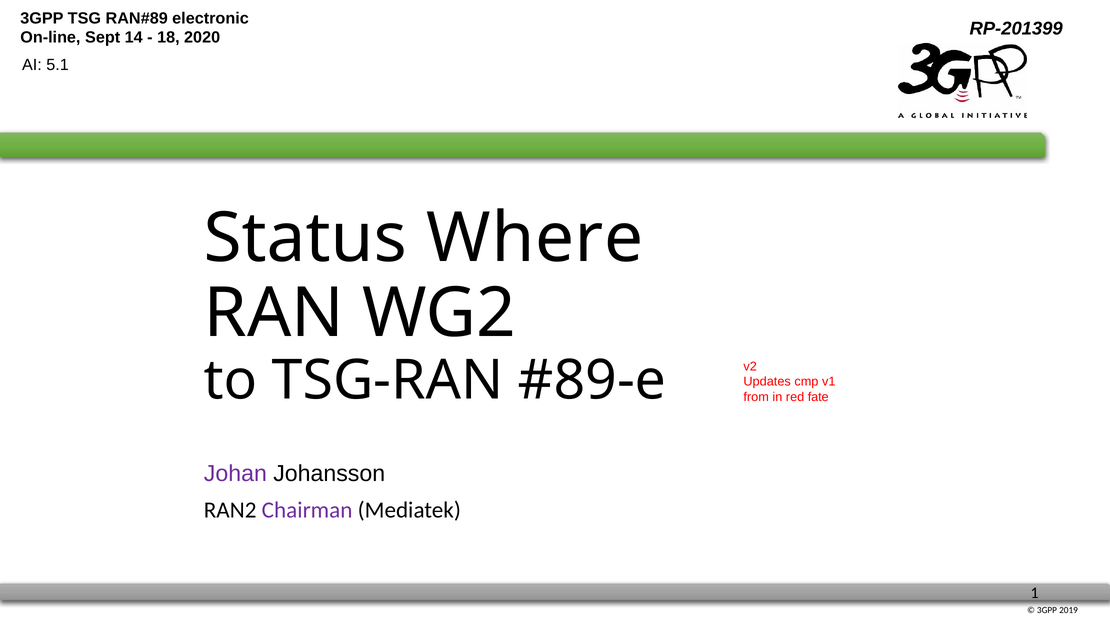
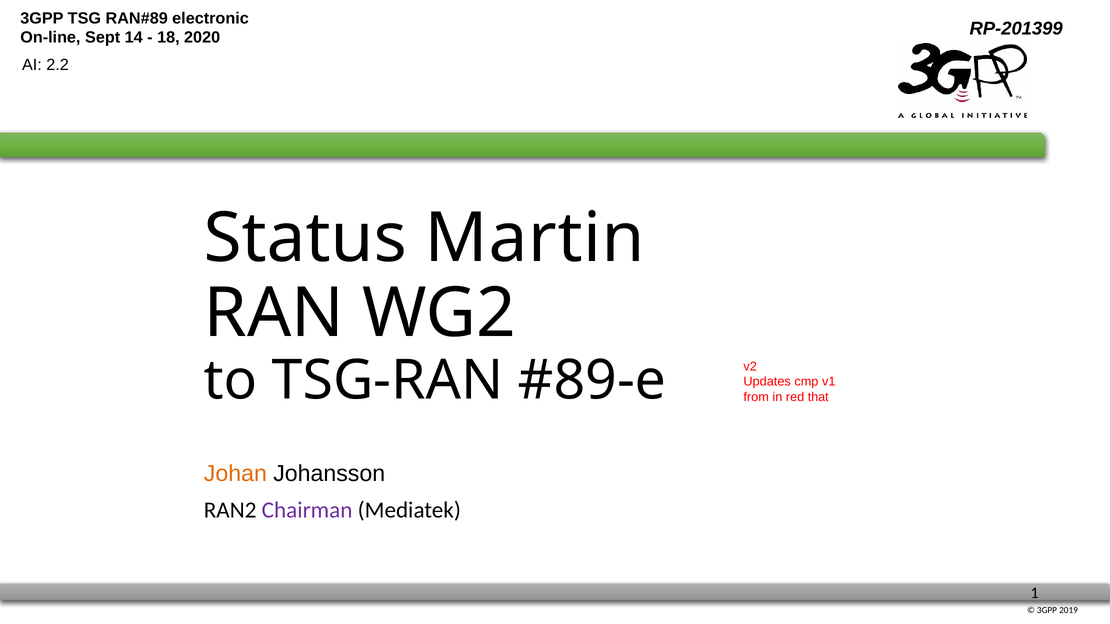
5.1: 5.1 -> 2.2
Where: Where -> Martin
fate: fate -> that
Johan colour: purple -> orange
